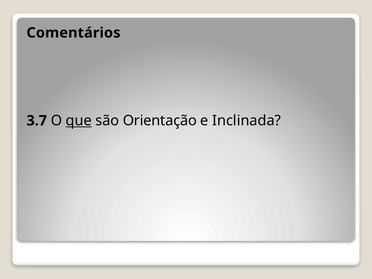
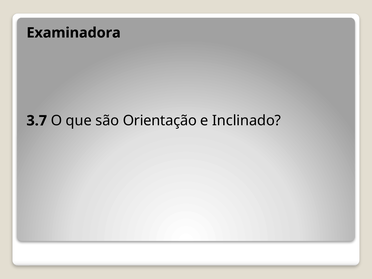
Comentários: Comentários -> Examinadora
que underline: present -> none
Inclinada: Inclinada -> Inclinado
